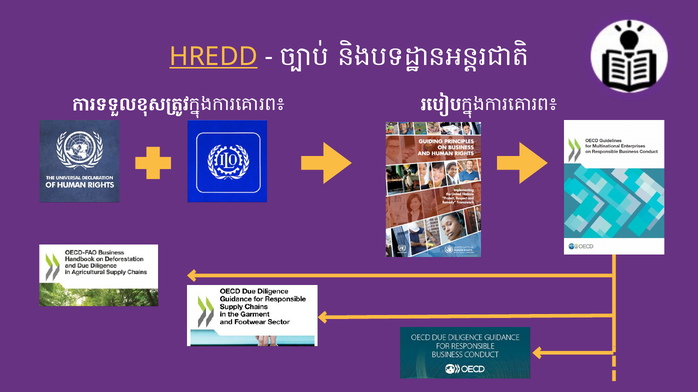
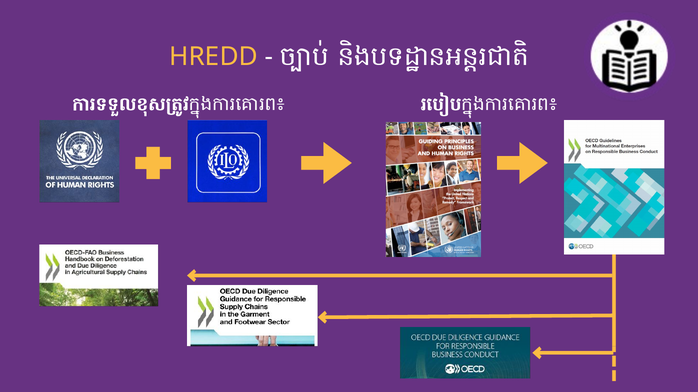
HREDD underline: present -> none
